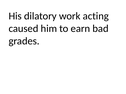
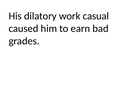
acting: acting -> casual
